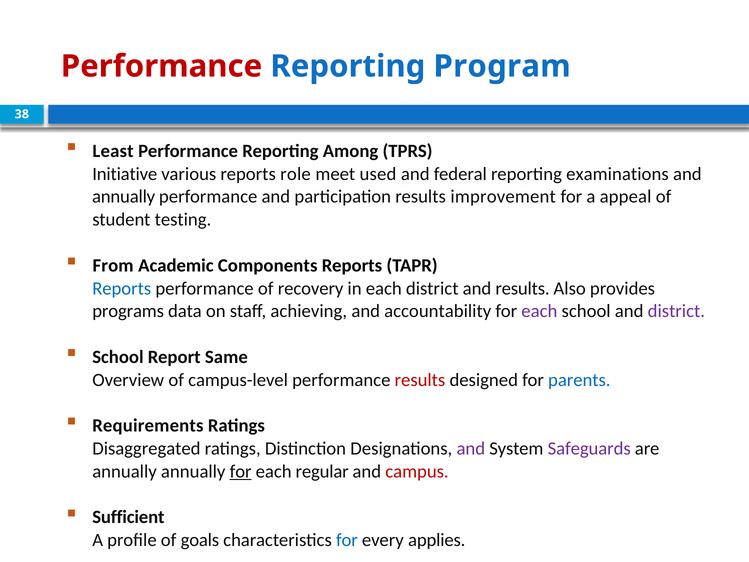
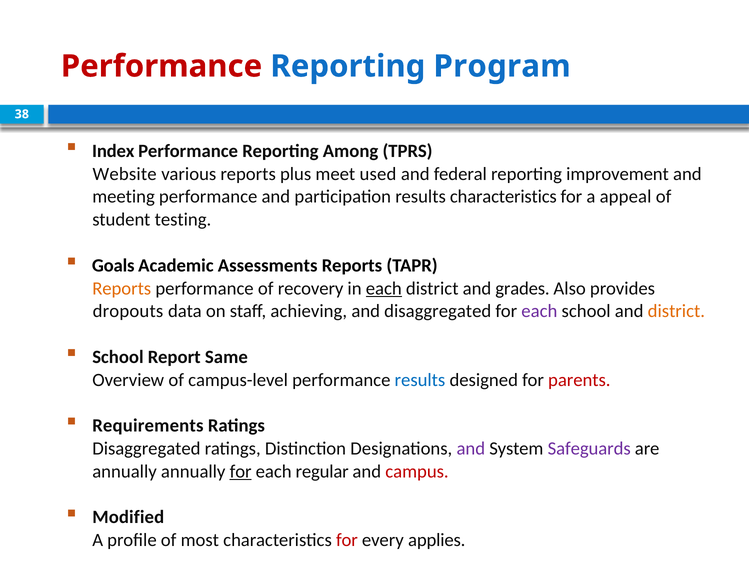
Least: Least -> Index
Initiative: Initiative -> Website
role: role -> plus
examinations: examinations -> improvement
annually at (124, 197): annually -> meeting
results improvement: improvement -> characteristics
From: From -> Goals
Components: Components -> Assessments
Reports at (122, 288) colour: blue -> orange
each at (384, 288) underline: none -> present
and results: results -> grades
programs: programs -> dropouts
and accountability: accountability -> disaggregated
district at (676, 311) colour: purple -> orange
results at (420, 380) colour: red -> blue
parents colour: blue -> red
Sufficient: Sufficient -> Modified
goals: goals -> most
for at (347, 540) colour: blue -> red
